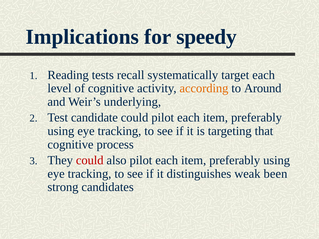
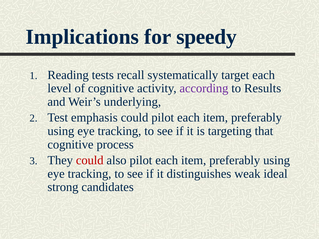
according colour: orange -> purple
Around: Around -> Results
candidate: candidate -> emphasis
been: been -> ideal
